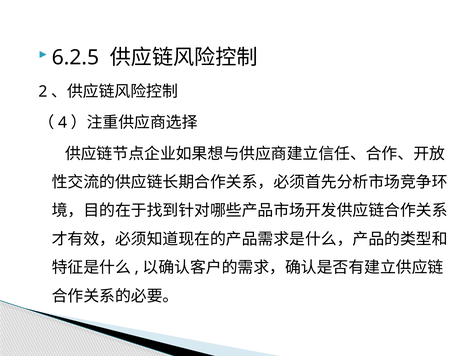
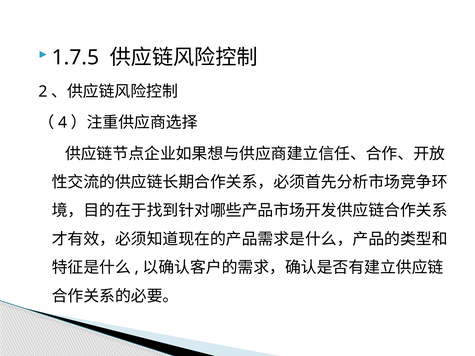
6.2.5: 6.2.5 -> 1.7.5
